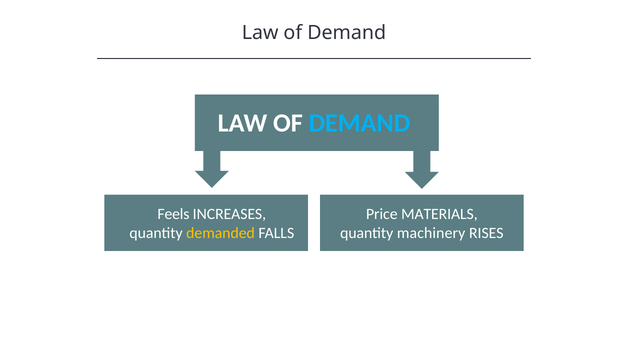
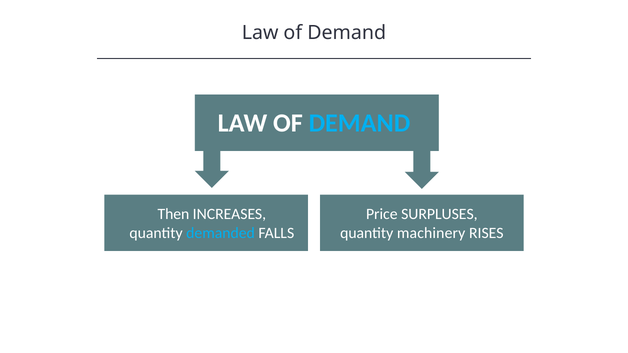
Feels: Feels -> Then
MATERIALS: MATERIALS -> SURPLUSES
demanded colour: yellow -> light blue
